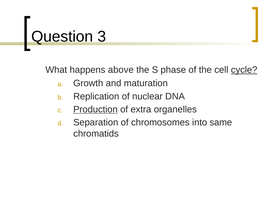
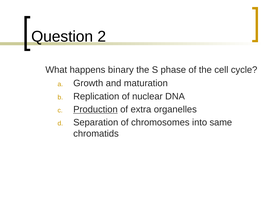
3: 3 -> 2
above: above -> binary
cycle underline: present -> none
